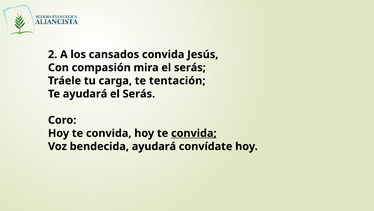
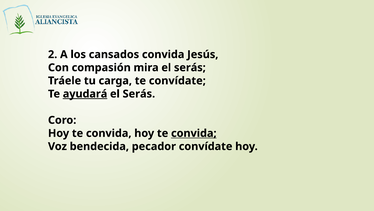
te tentación: tentación -> convídate
ayudará at (85, 94) underline: none -> present
bendecida ayudará: ayudará -> pecador
